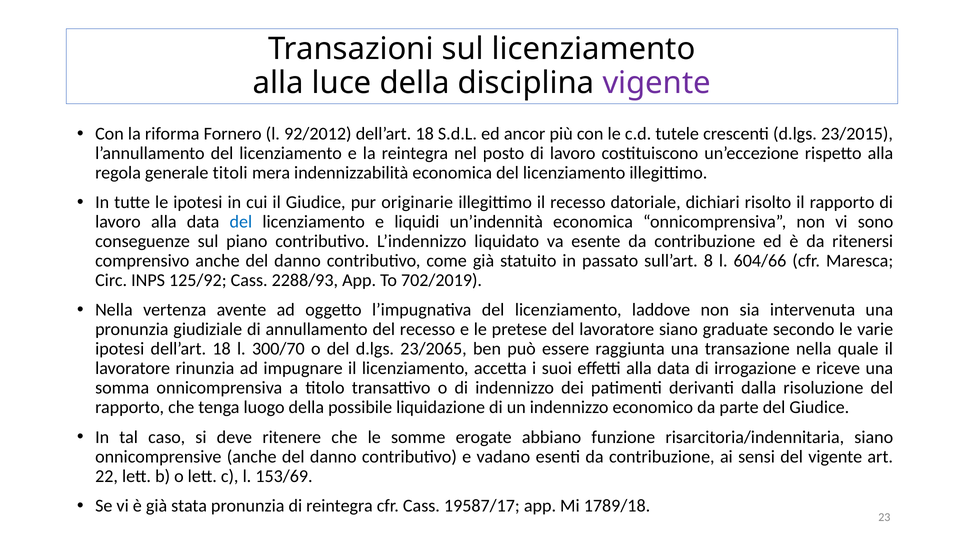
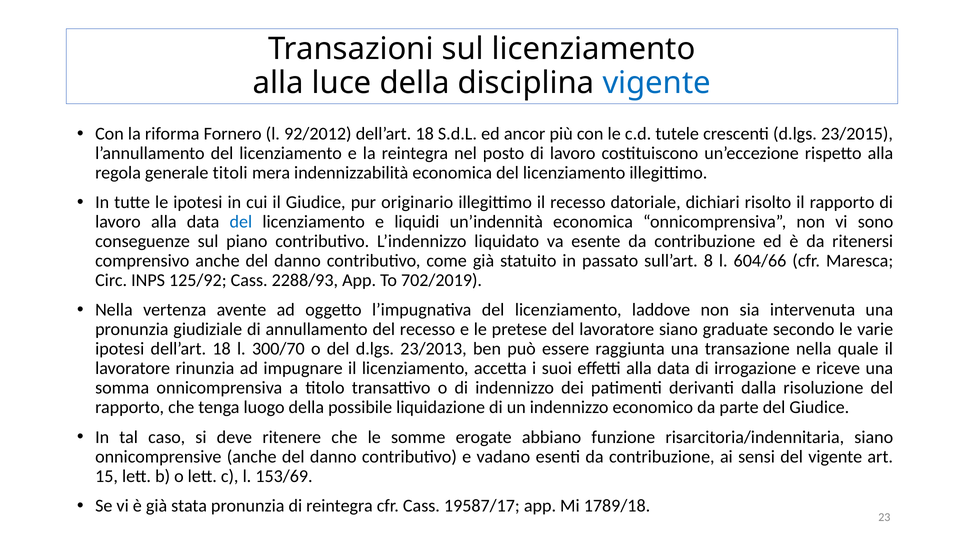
vigente at (657, 83) colour: purple -> blue
originarie: originarie -> originario
23/2065: 23/2065 -> 23/2013
22: 22 -> 15
